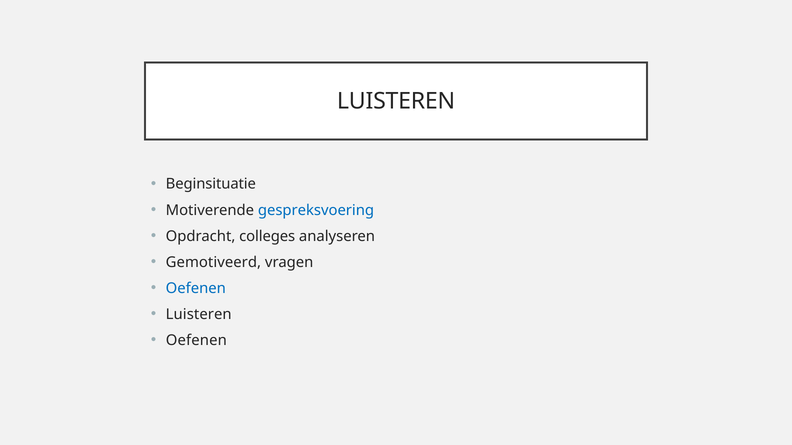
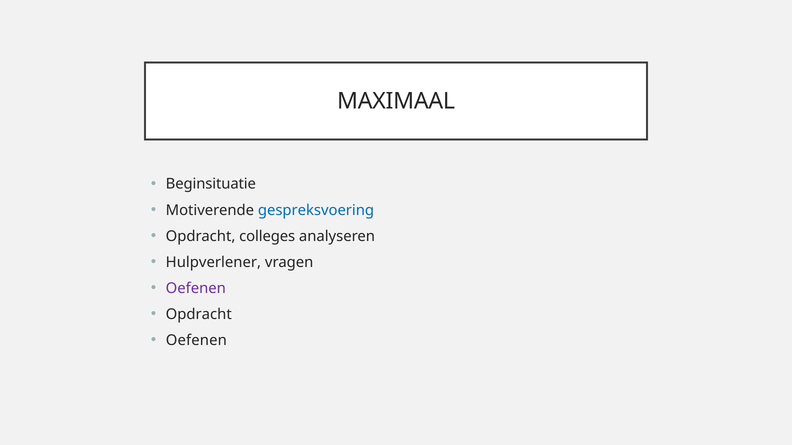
LUISTEREN at (396, 101): LUISTEREN -> MAXIMAAL
Gemotiveerd: Gemotiveerd -> Hulpverlener
Oefenen at (196, 289) colour: blue -> purple
Luisteren at (199, 315): Luisteren -> Opdracht
